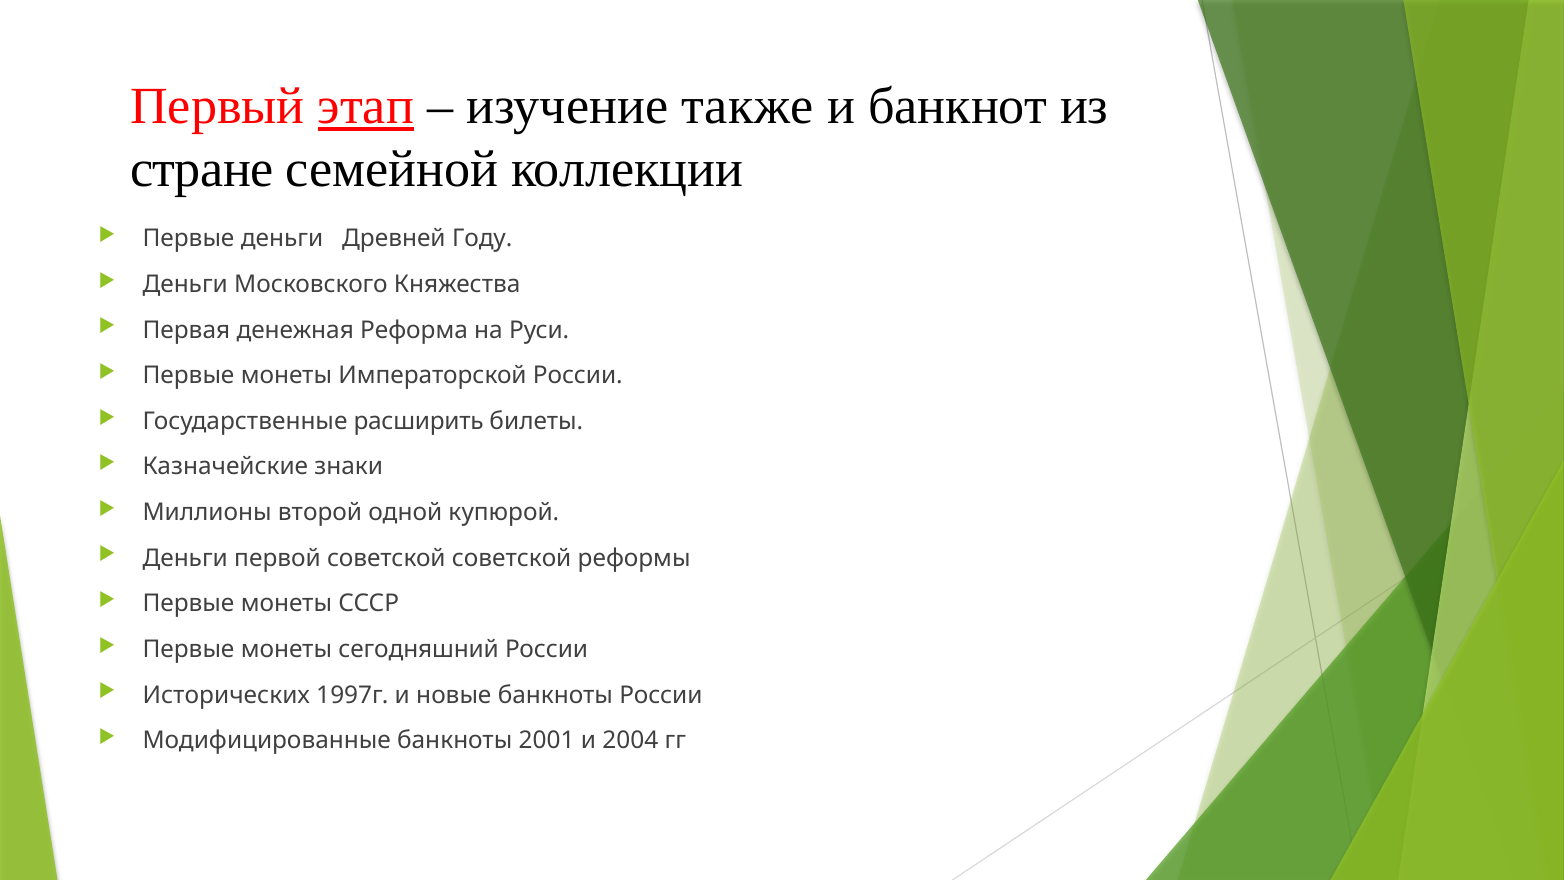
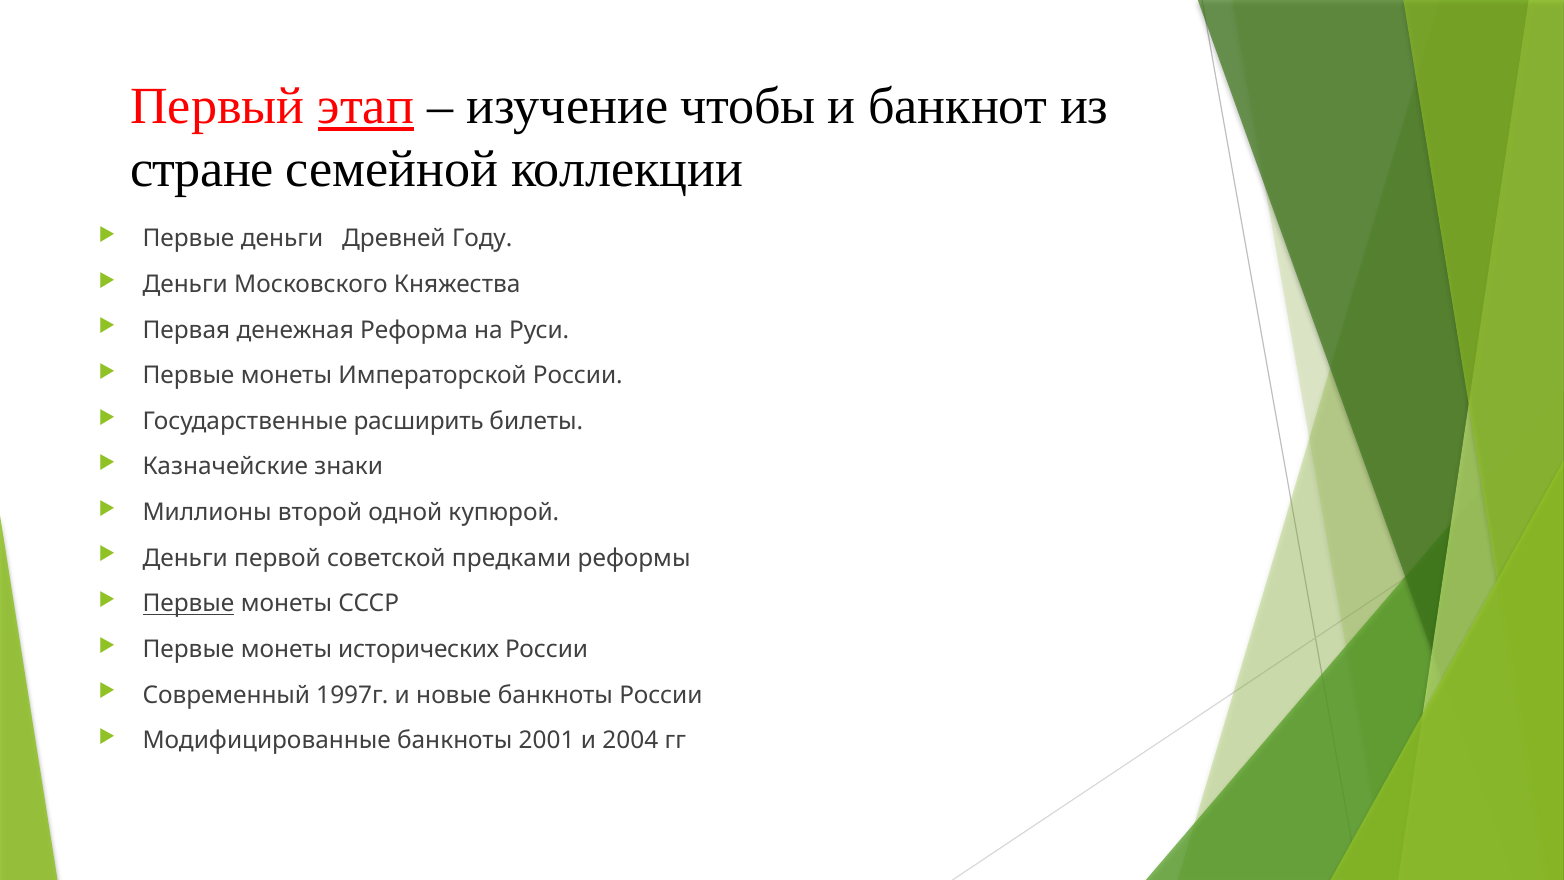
также: также -> чтобы
советской советской: советской -> предками
Первые at (189, 604) underline: none -> present
сегодняшний: сегодняшний -> исторических
Исторических: Исторических -> Современный
